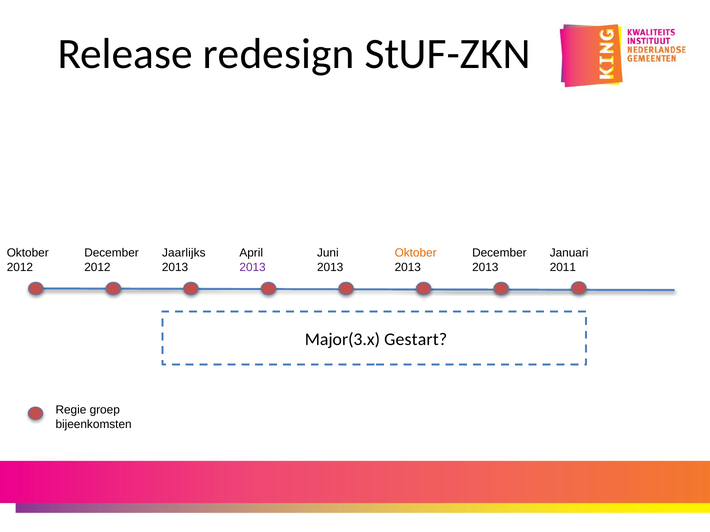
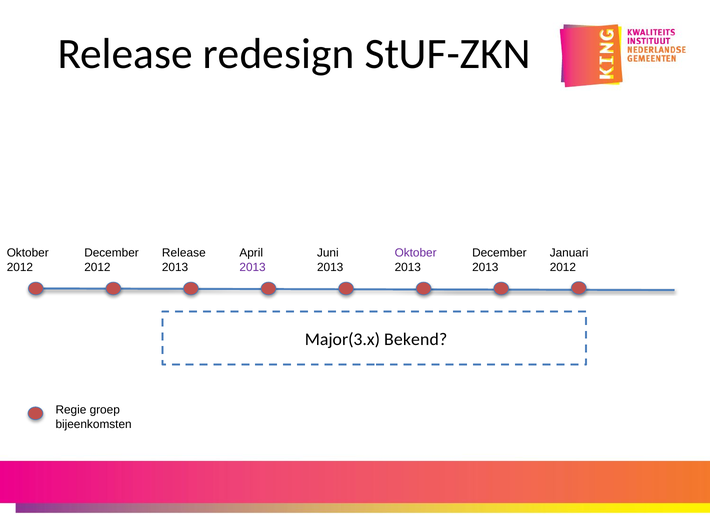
Jaarlijks at (184, 253): Jaarlijks -> Release
Oktober at (416, 253) colour: orange -> purple
2011 at (563, 267): 2011 -> 2012
Gestart: Gestart -> Bekend
